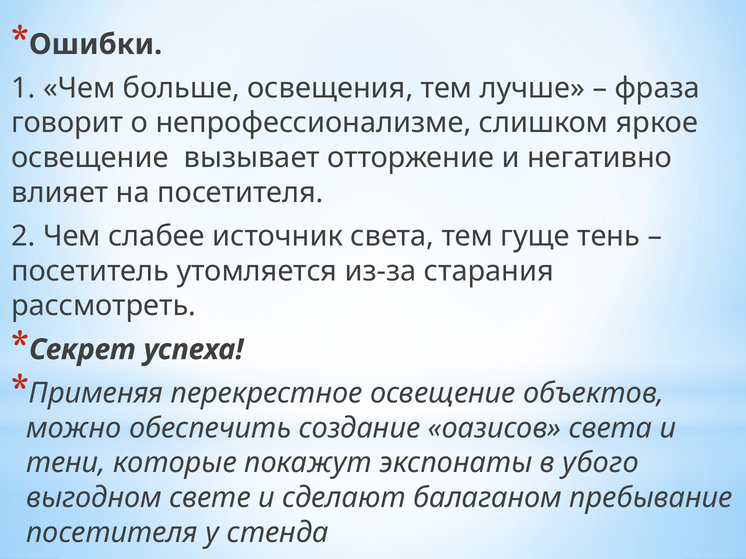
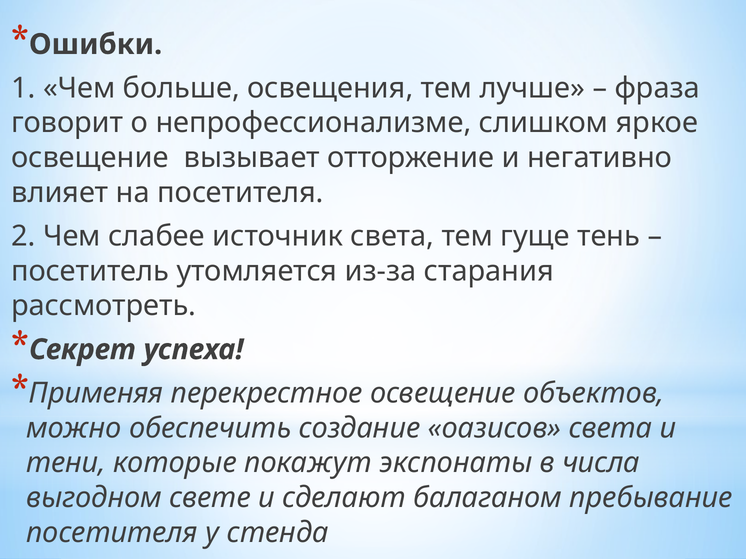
убого: убого -> числа
